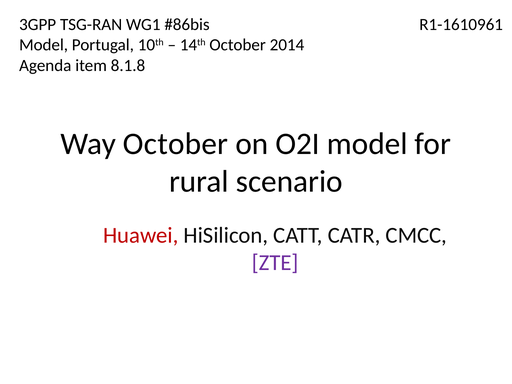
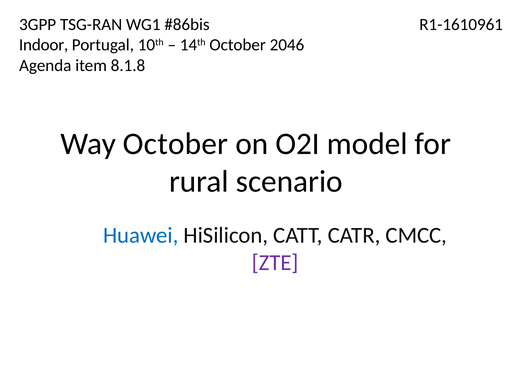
Model at (44, 45): Model -> Indoor
2014: 2014 -> 2046
Huawei colour: red -> blue
